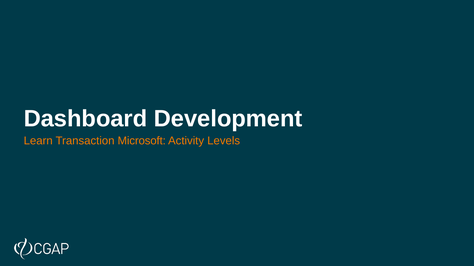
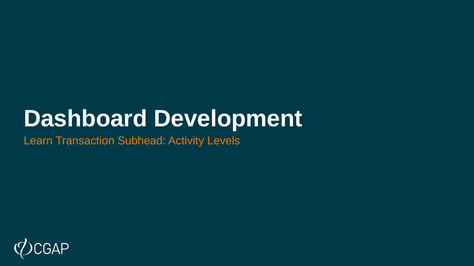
Microsoft: Microsoft -> Subhead
